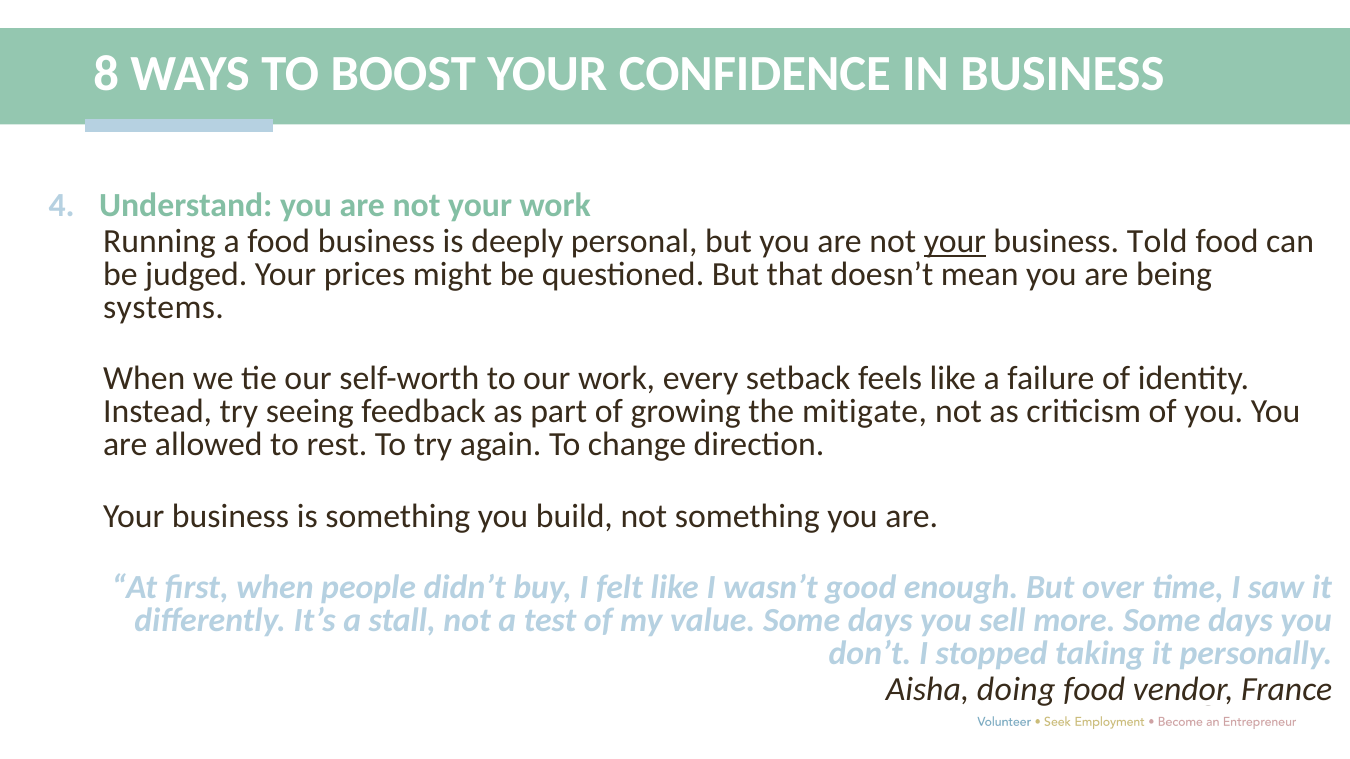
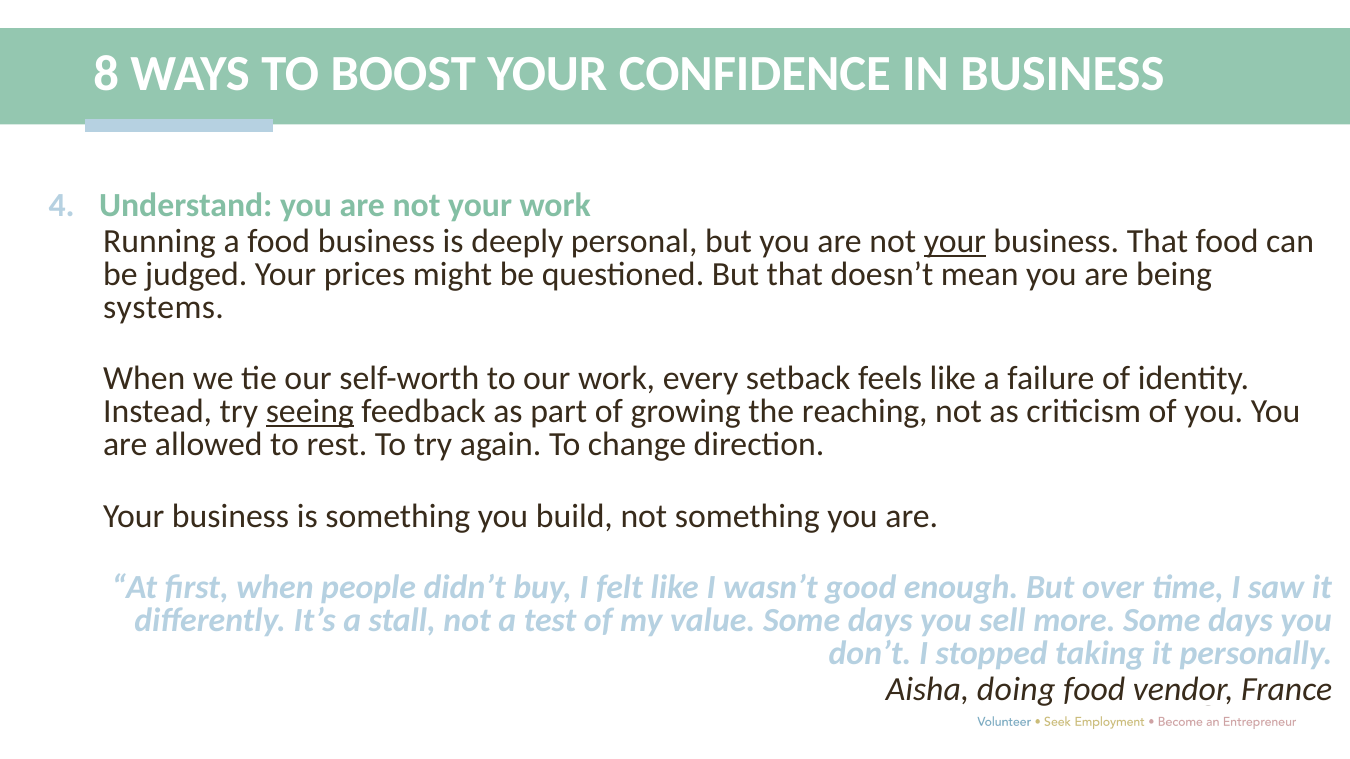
business Told: Told -> That
seeing underline: none -> present
mitigate: mitigate -> reaching
